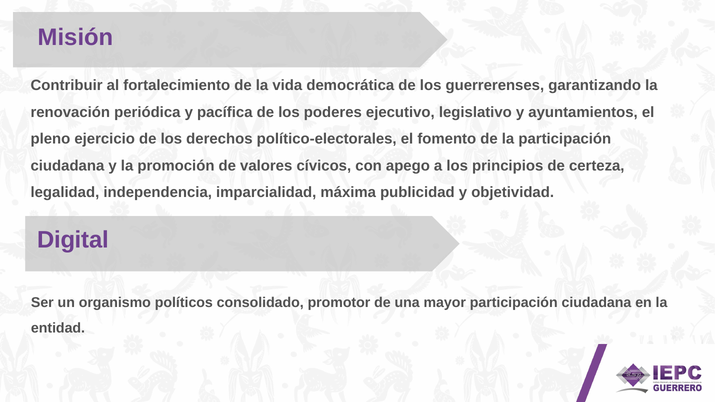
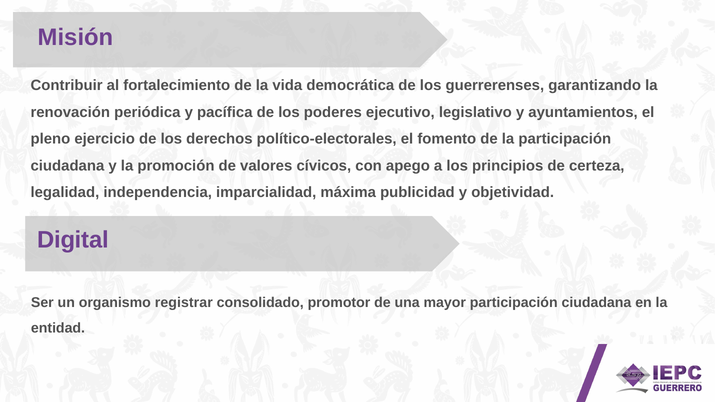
políticos: políticos -> registrar
